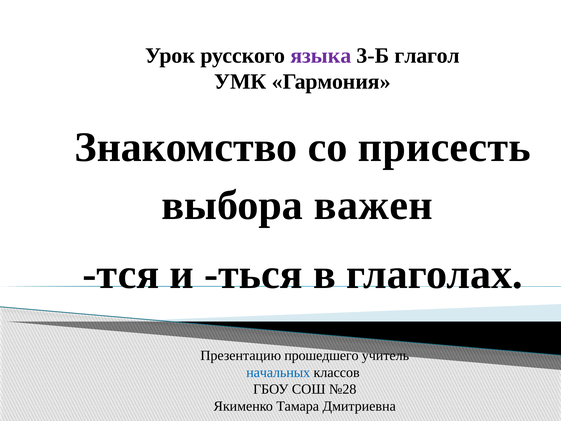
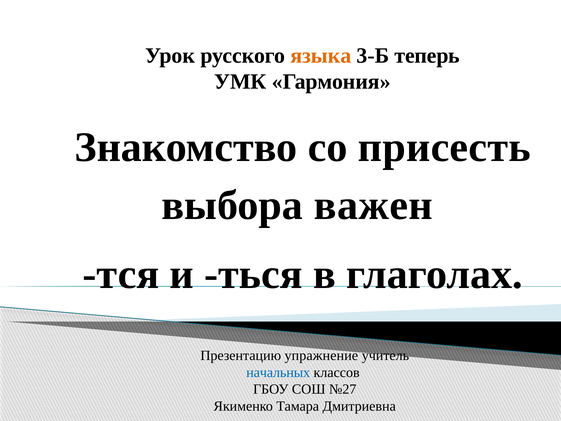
языка colour: purple -> orange
глагол: глагол -> теперь
прошедшего: прошедшего -> упражнение
№28: №28 -> №27
